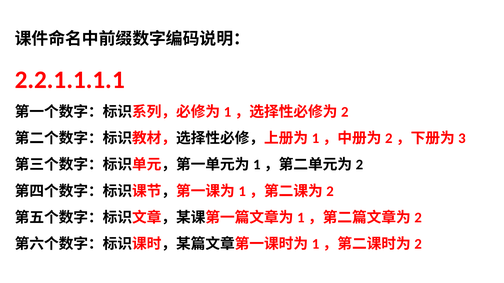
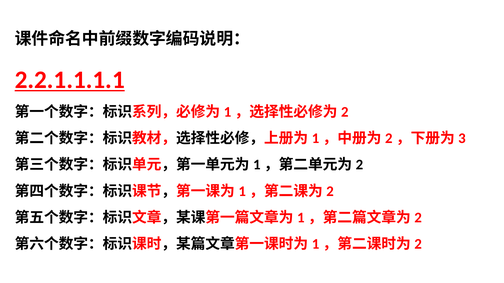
2.2.1.1.1.1 underline: none -> present
